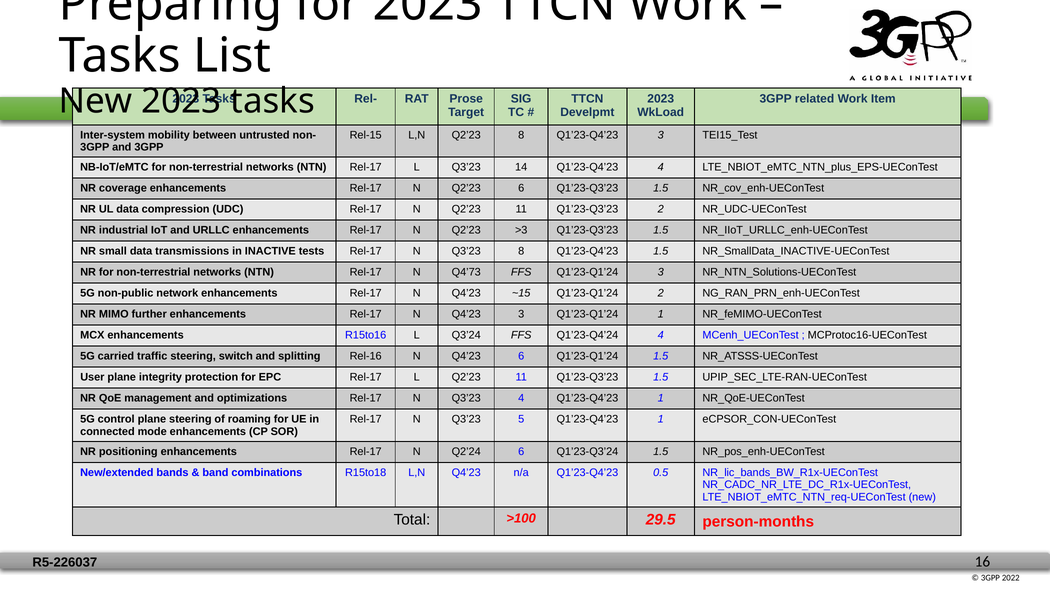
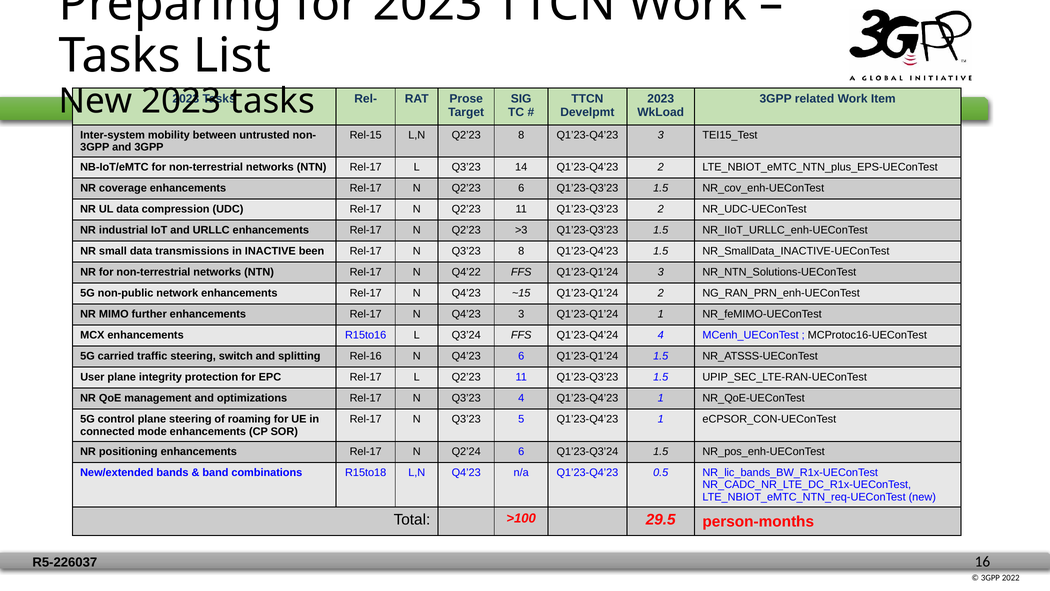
Q1’23-Q4’23 4: 4 -> 2
tests: tests -> been
Q4’73: Q4’73 -> Q4’22
